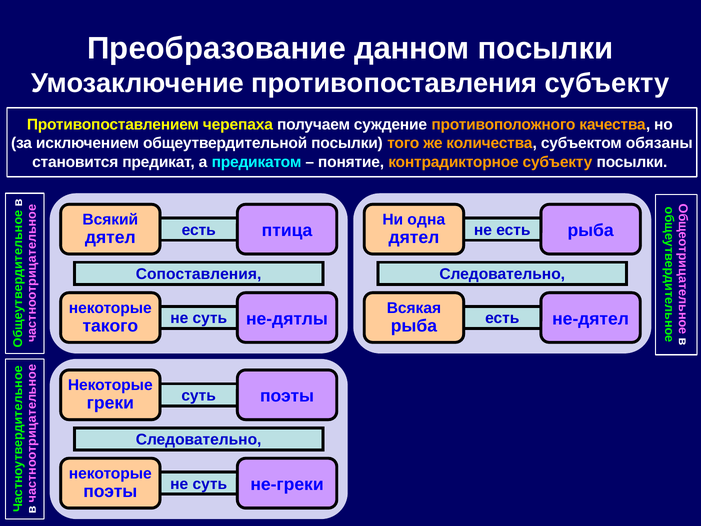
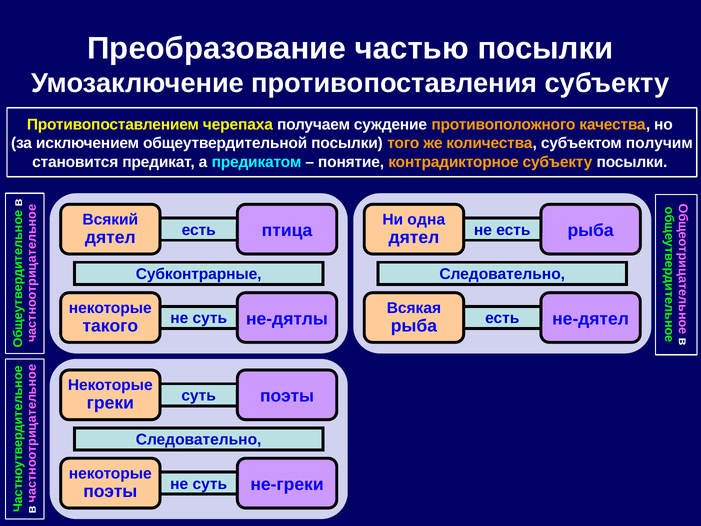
данном: данном -> частью
обязаны: обязаны -> получим
Сопоставления: Сопоставления -> Субконтрарные
